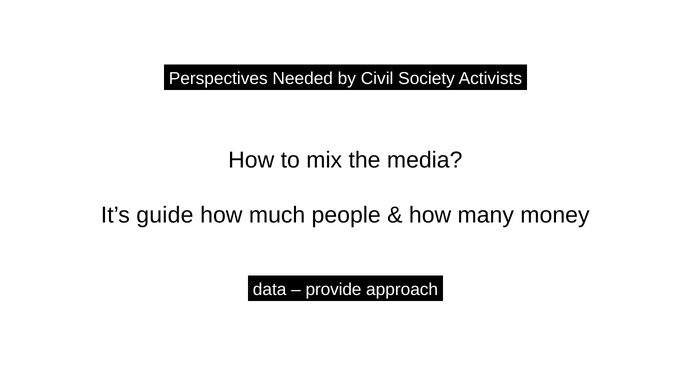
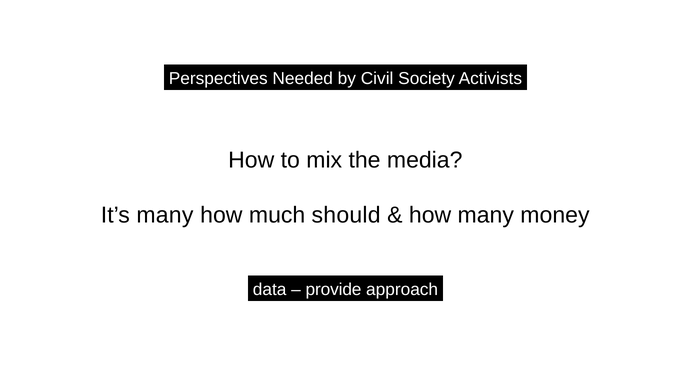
It’s guide: guide -> many
people: people -> should
